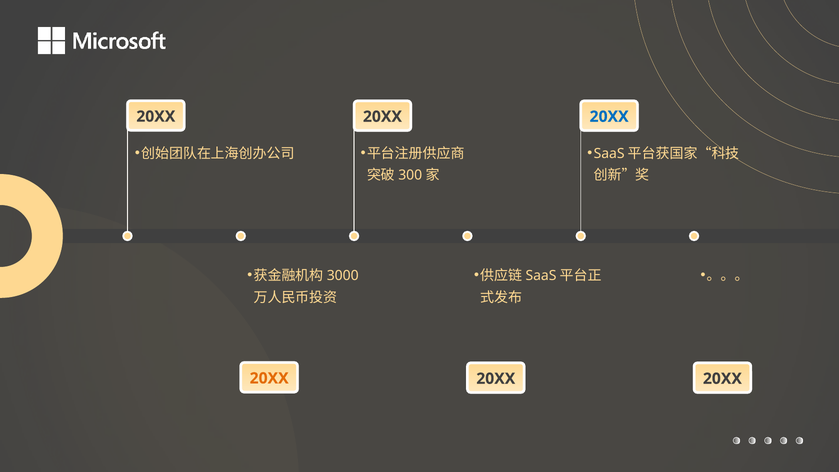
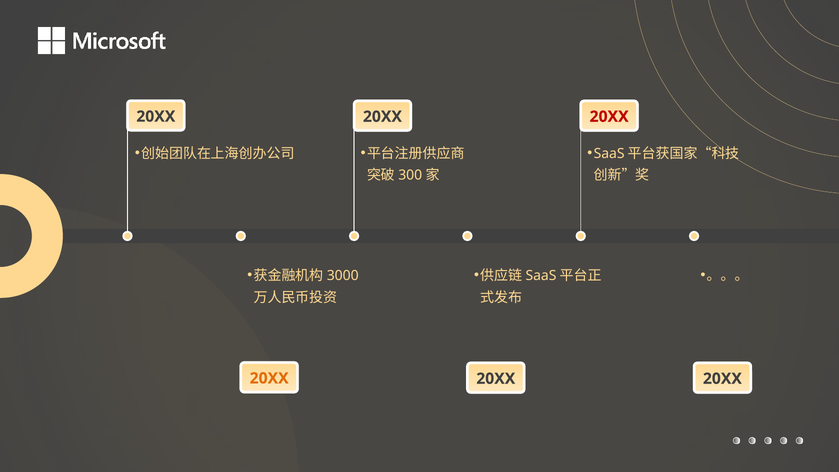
20XX at (609, 117) colour: blue -> red
